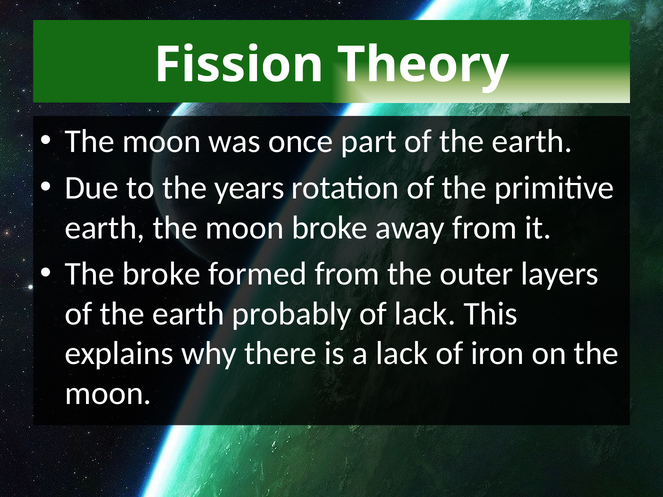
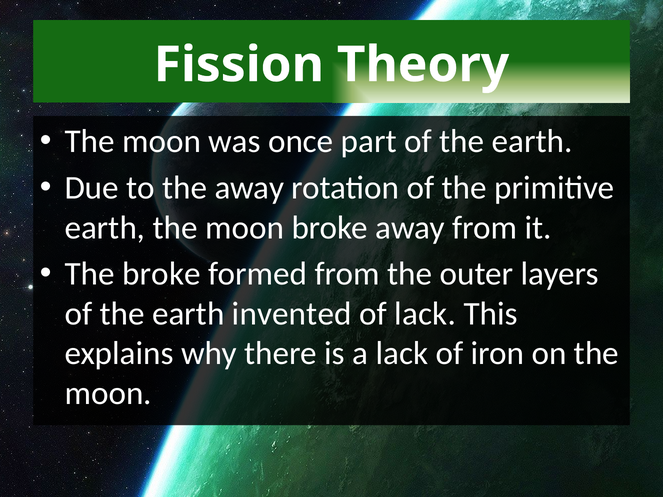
the years: years -> away
probably: probably -> invented
